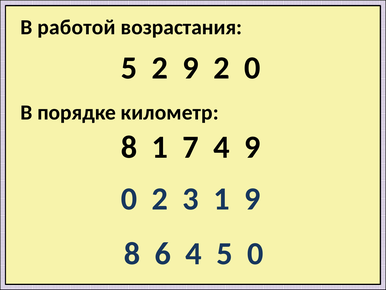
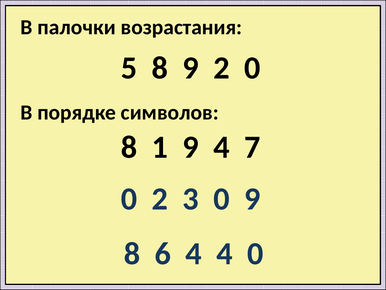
работой: работой -> палочки
5 2: 2 -> 8
километр: километр -> символов
1 7: 7 -> 9
4 9: 9 -> 7
3 1: 1 -> 0
4 5: 5 -> 4
